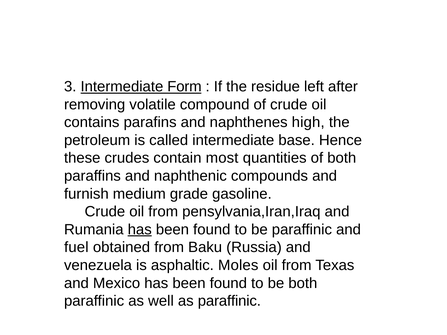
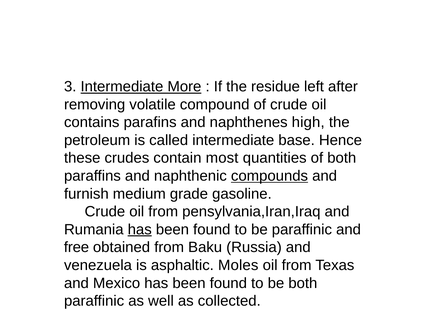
Form: Form -> More
compounds underline: none -> present
fuel: fuel -> free
as paraffinic: paraffinic -> collected
